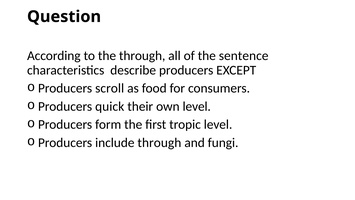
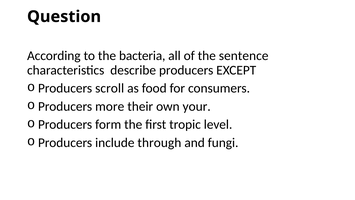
the through: through -> bacteria
quick: quick -> more
own level: level -> your
